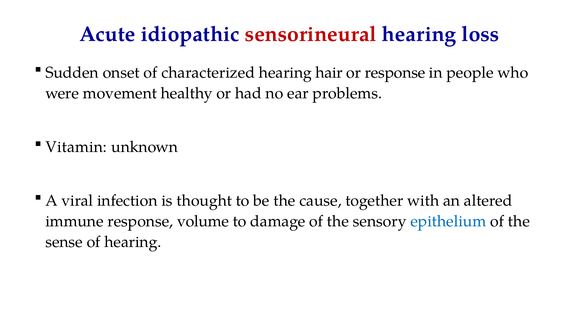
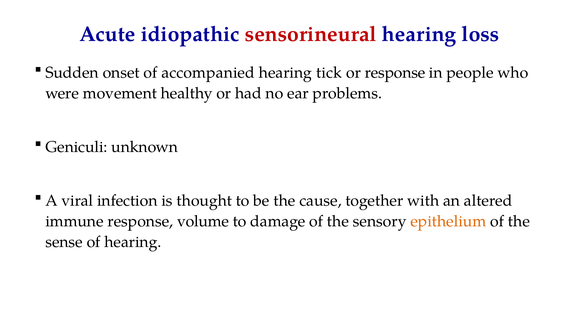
characterized: characterized -> accompanied
hair: hair -> tick
Vitamin: Vitamin -> Geniculi
epithelium colour: blue -> orange
